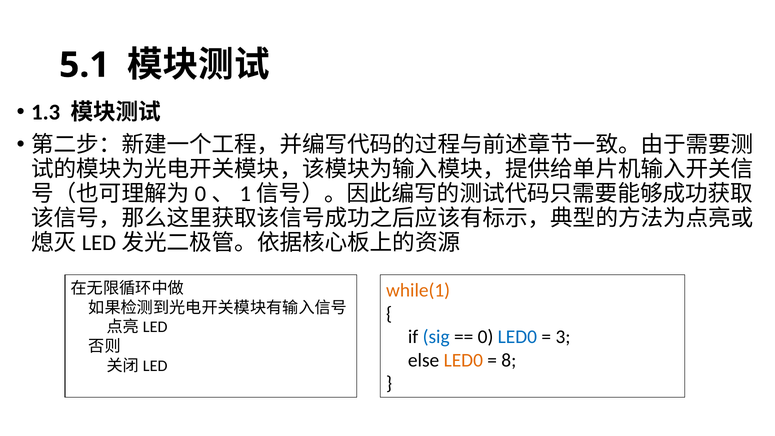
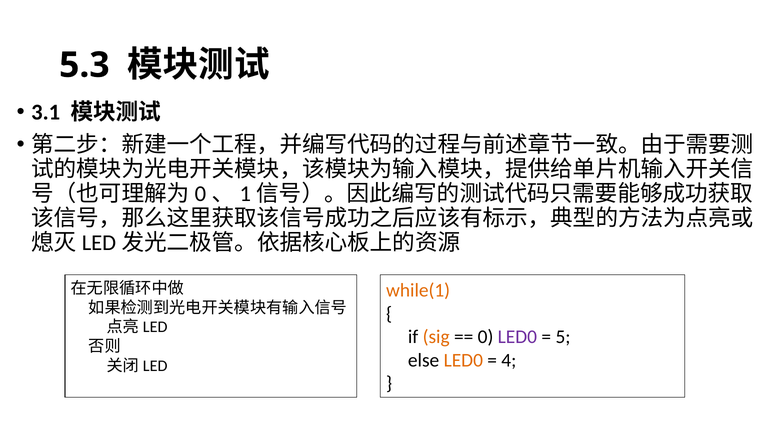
5.1: 5.1 -> 5.3
1.3: 1.3 -> 3.1
sig colour: blue -> orange
LED0 at (517, 337) colour: blue -> purple
3: 3 -> 5
8: 8 -> 4
